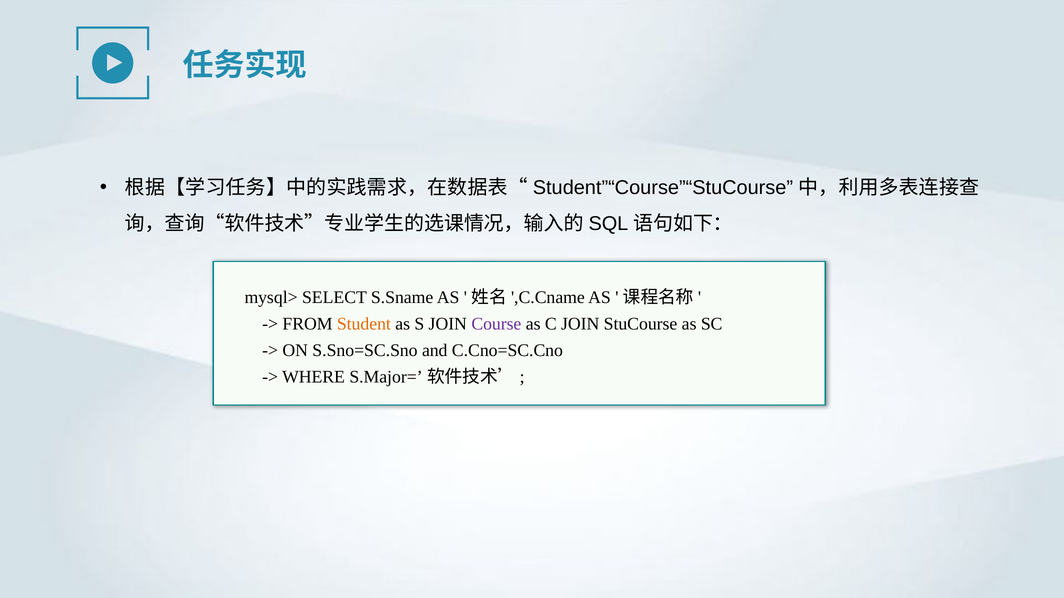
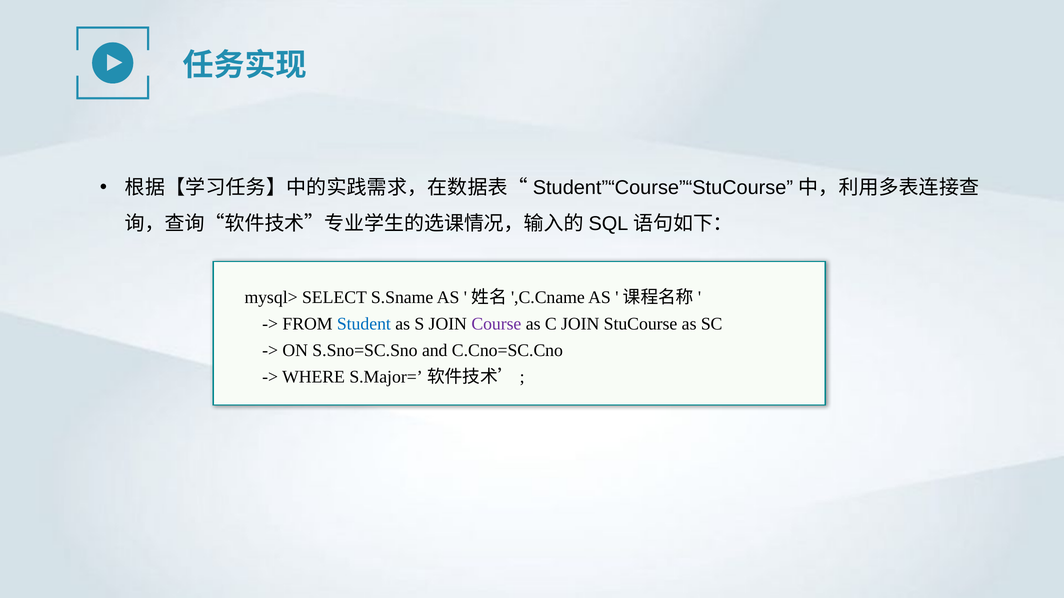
Student colour: orange -> blue
